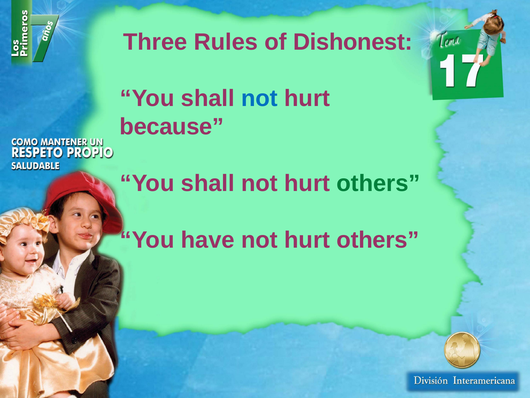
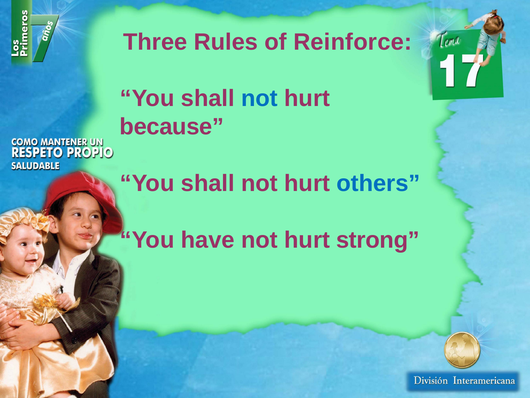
Dishonest: Dishonest -> Reinforce
others at (378, 183) colour: green -> blue
others at (378, 240): others -> strong
